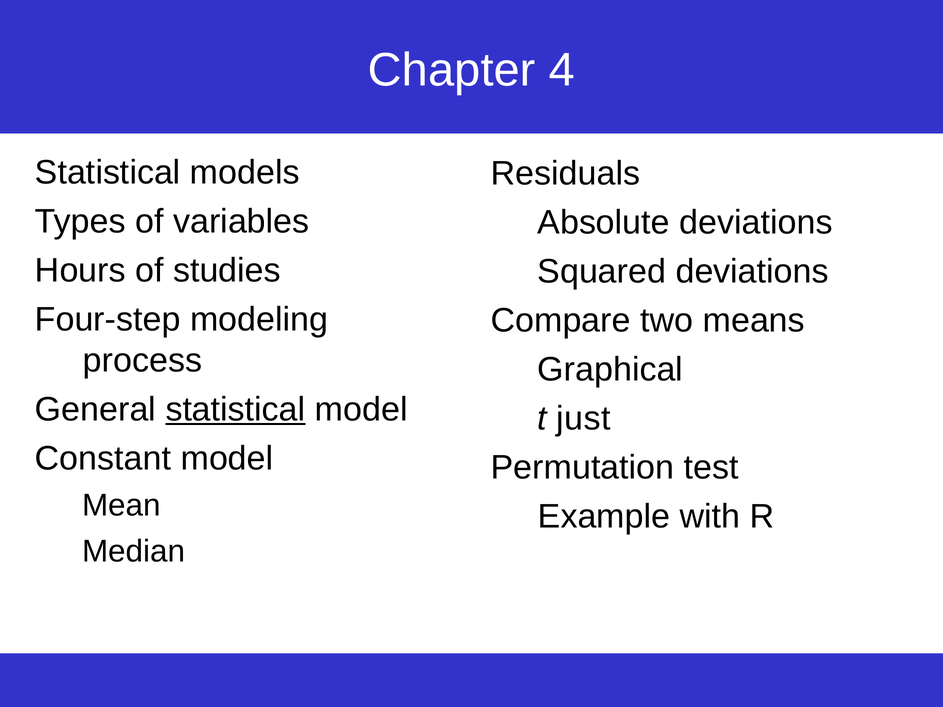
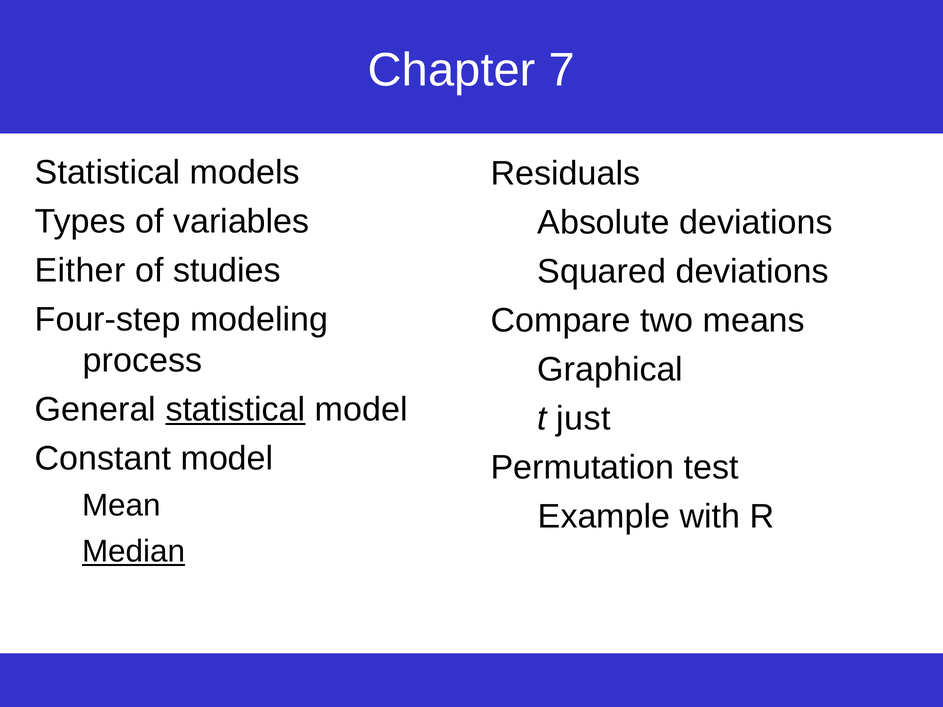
4: 4 -> 7
Hours: Hours -> Either
Median underline: none -> present
